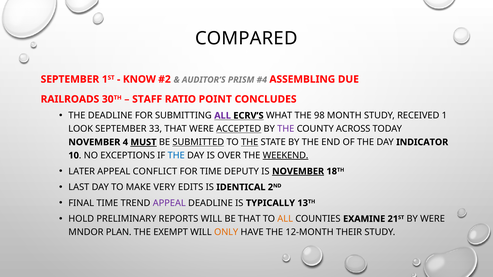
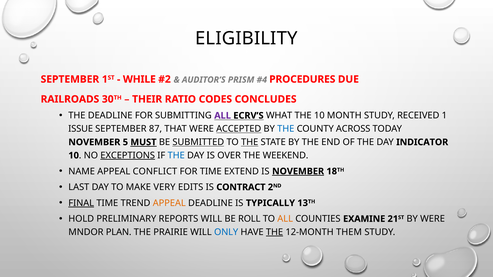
COMPARED: COMPARED -> ELIGIBILITY
KNOW: KNOW -> WHILE
ASSEMBLING: ASSEMBLING -> PROCEDURES
STAFF: STAFF -> THEIR
POINT: POINT -> CODES
THE 98: 98 -> 10
LOOK: LOOK -> ISSUE
33: 33 -> 87
THE at (286, 129) colour: purple -> blue
4: 4 -> 5
EXCEPTIONS underline: none -> present
WEEKEND underline: present -> none
LATER: LATER -> NAME
DEPUTY: DEPUTY -> EXTEND
IDENTICAL: IDENTICAL -> CONTRACT
FINAL underline: none -> present
APPEAL at (169, 203) colour: purple -> orange
BE THAT: THAT -> ROLL
EXEMPT: EXEMPT -> PRAIRIE
ONLY colour: orange -> blue
THE at (275, 232) underline: none -> present
THEIR: THEIR -> THEM
